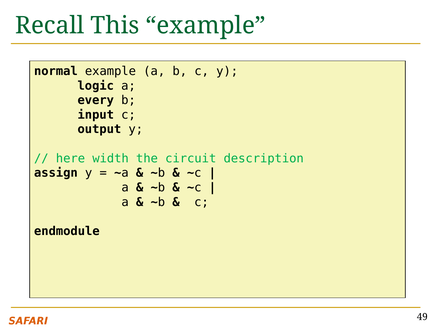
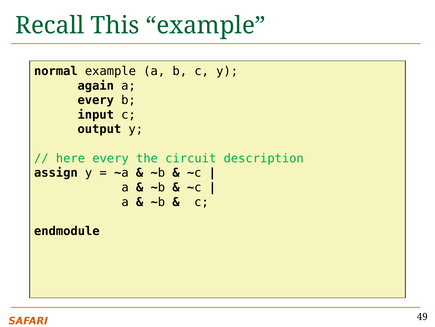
logic: logic -> again
here width: width -> every
